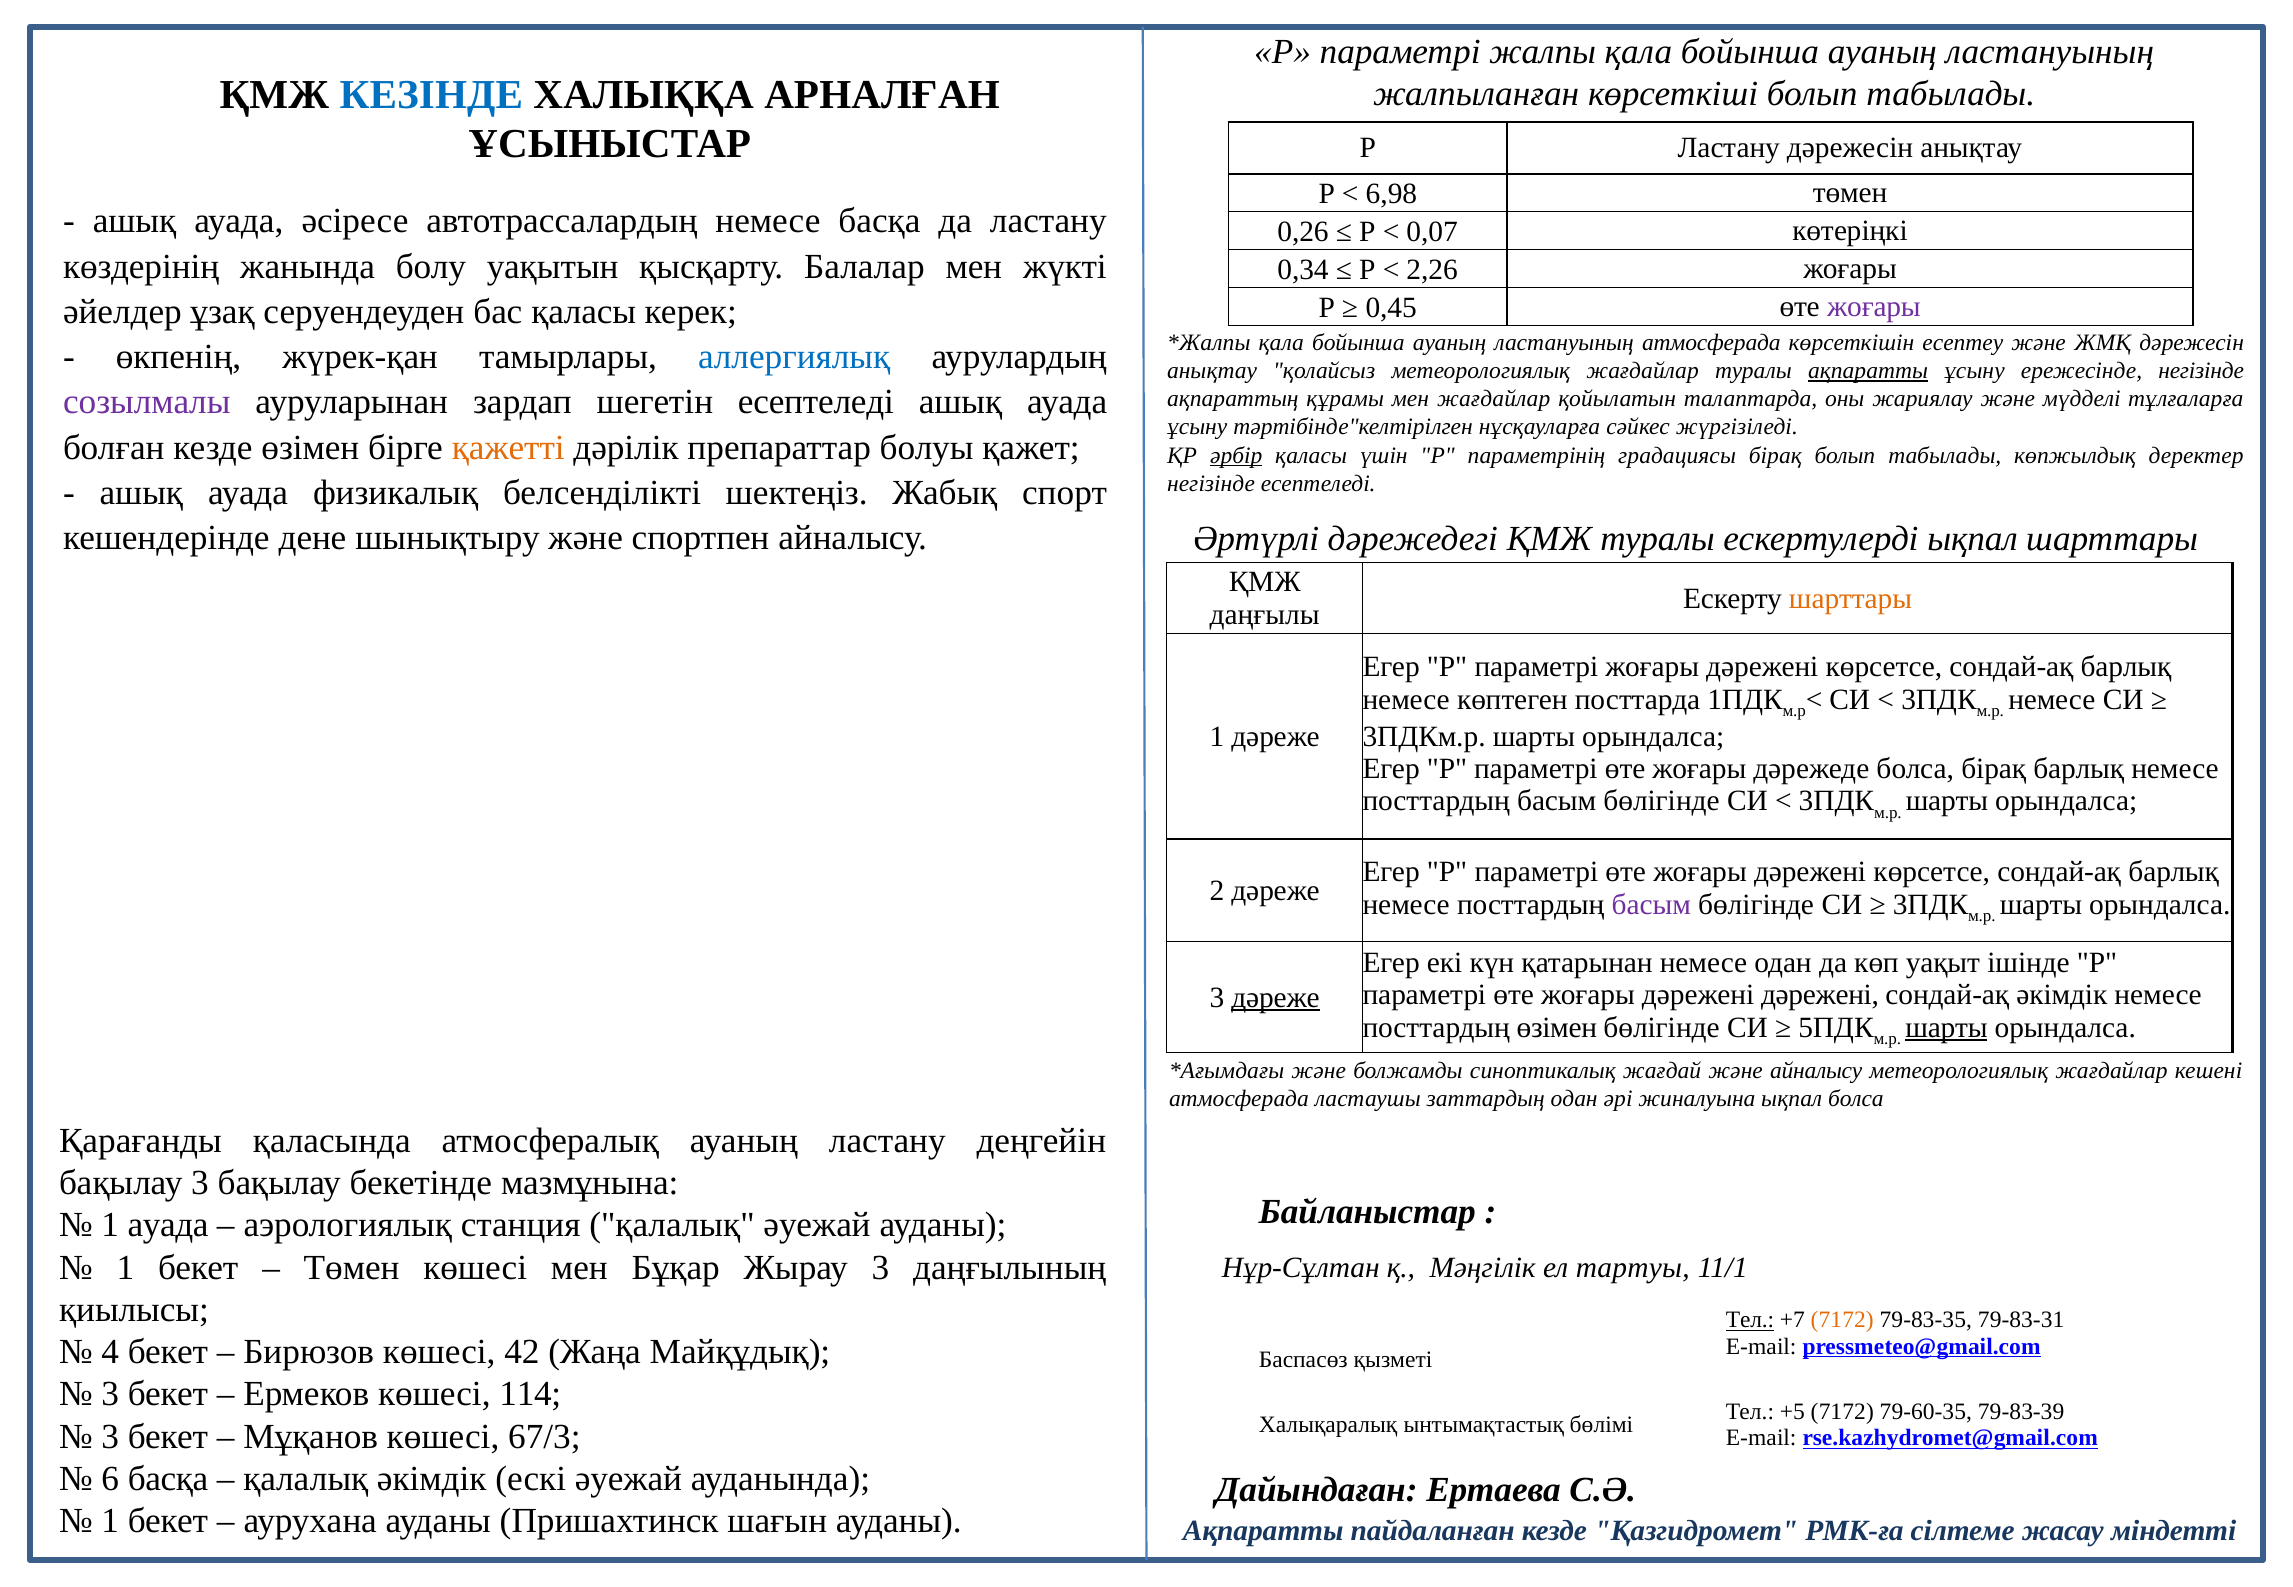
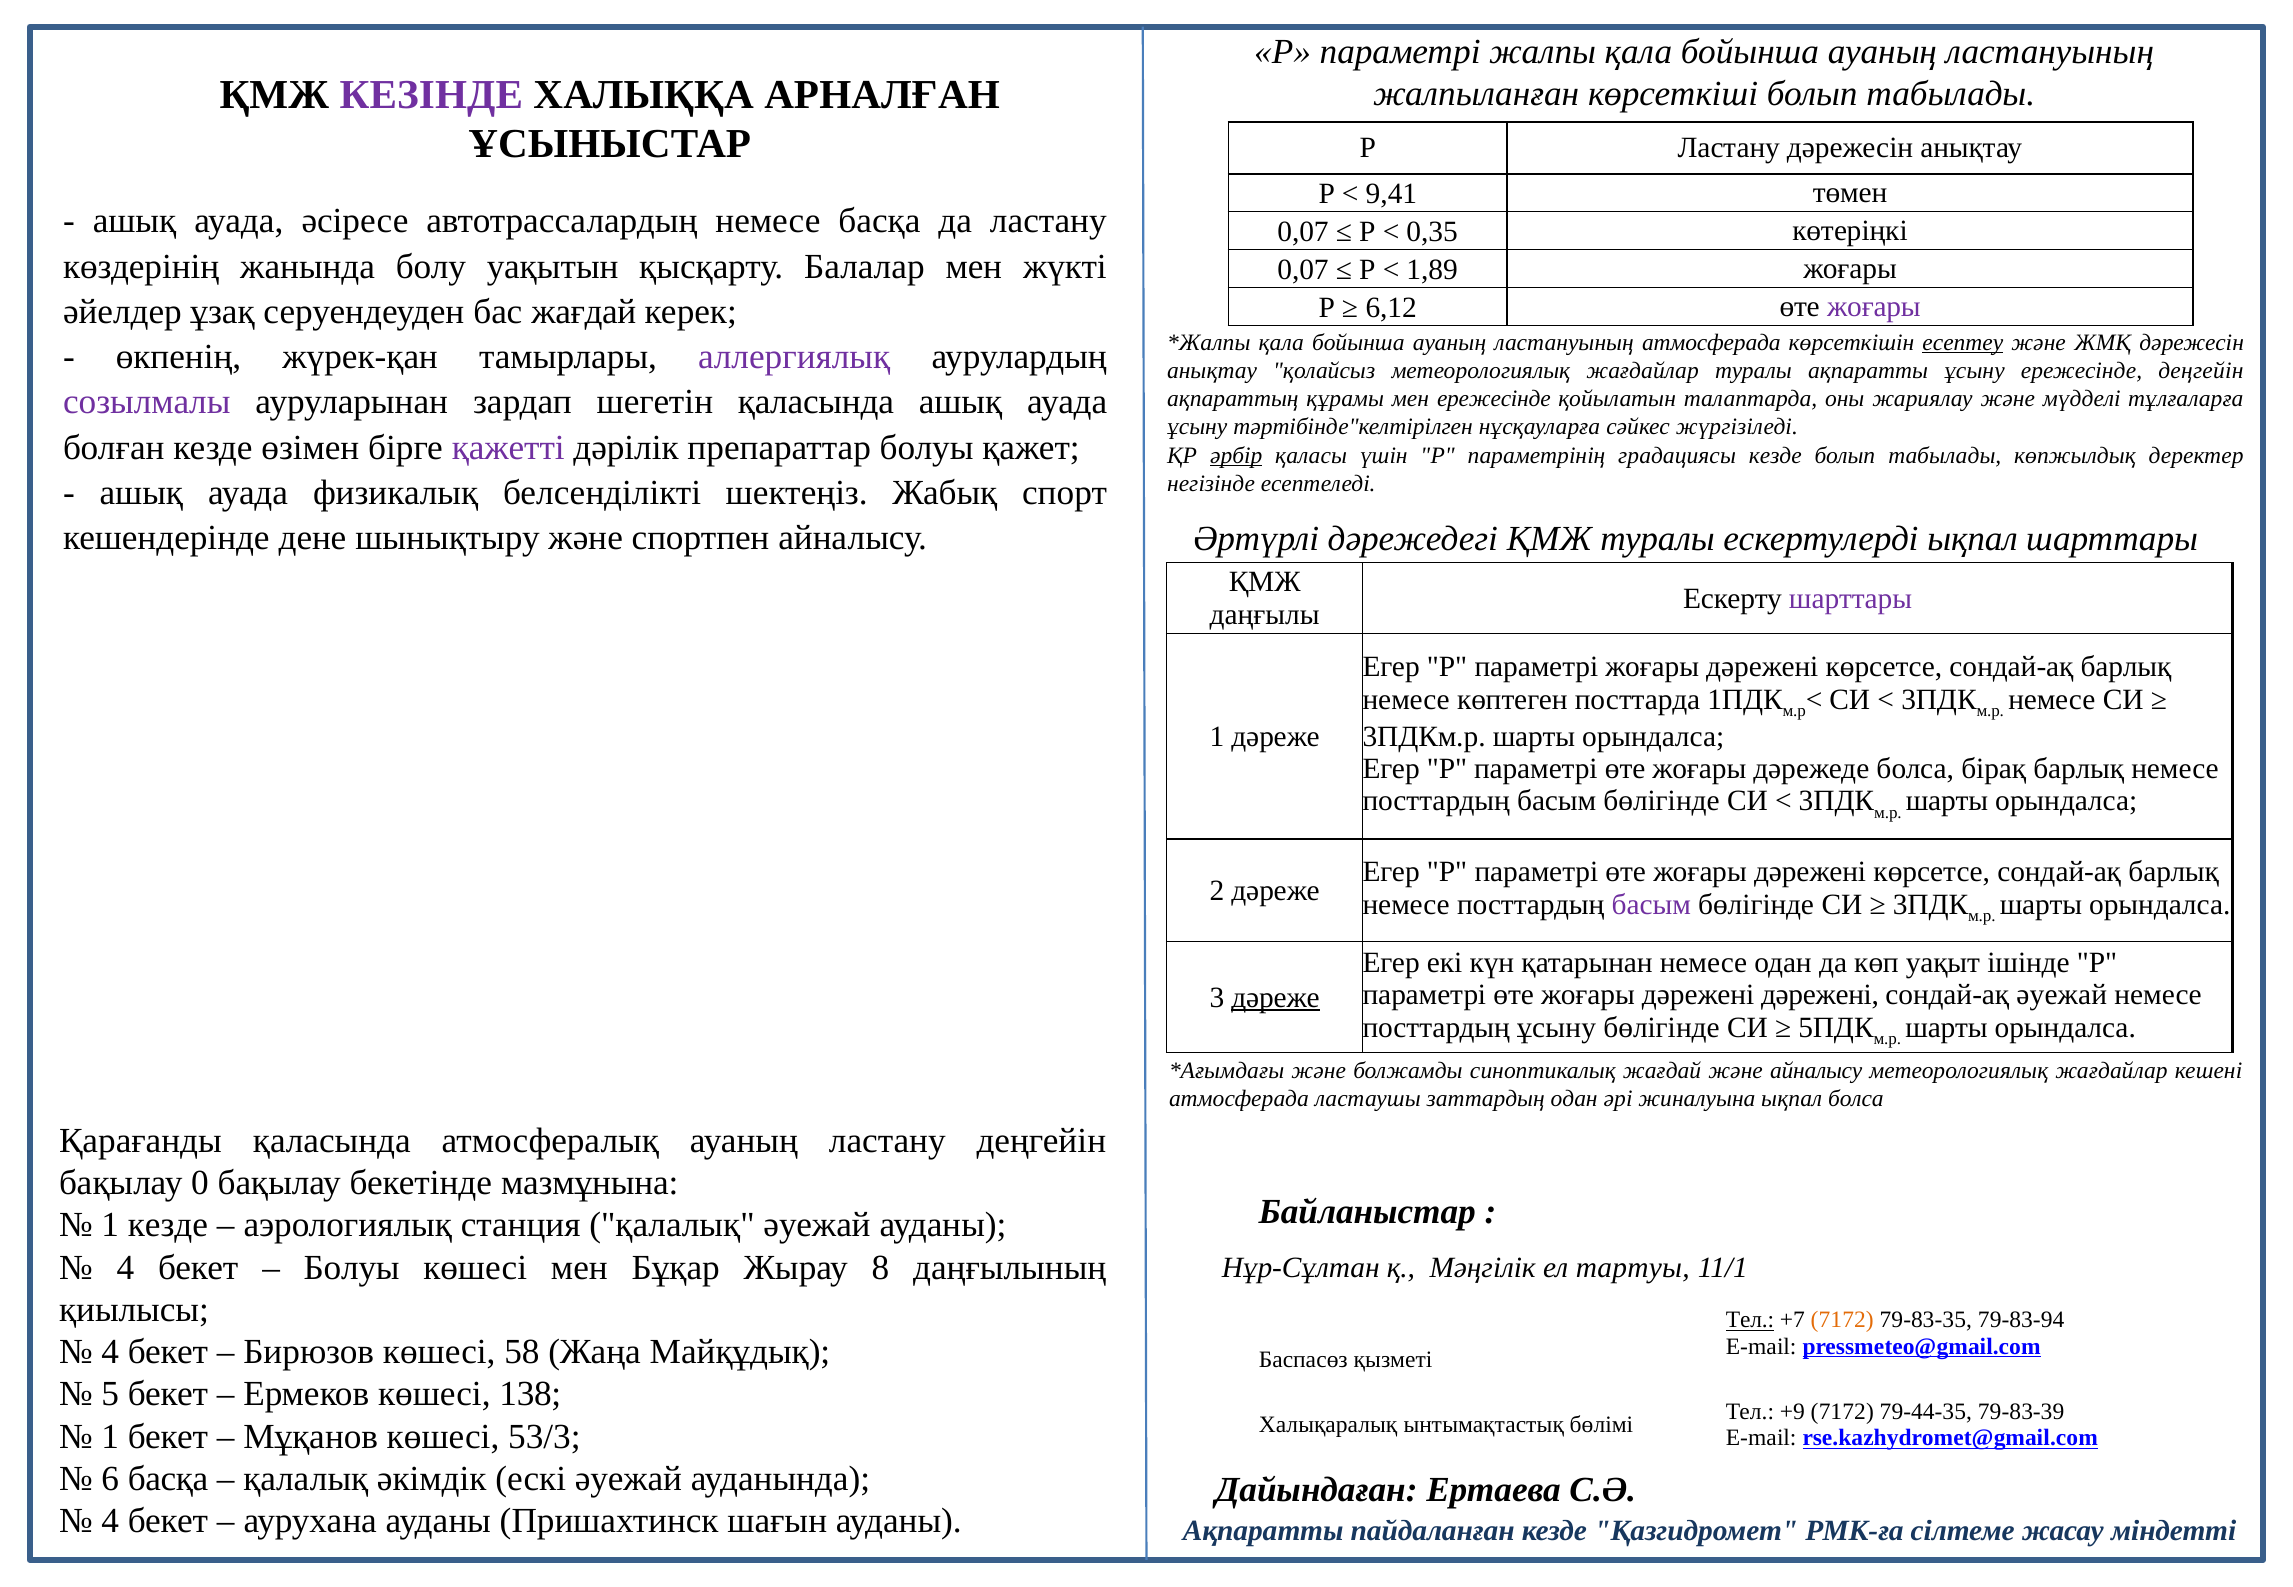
КЕЗІНДЕ colour: blue -> purple
6,98: 6,98 -> 9,41
0,26 at (1303, 232): 0,26 -> 0,07
0,07: 0,07 -> 0,35
0,34 at (1303, 270): 0,34 -> 0,07
2,26: 2,26 -> 1,89
0,45: 0,45 -> 6,12
бас қаласы: қаласы -> жағдай
есептеу underline: none -> present
аллергиялық colour: blue -> purple
ақпаратты at (1868, 371) underline: present -> none
ережесінде негізінде: негізінде -> деңгейін
шегетін есептеледі: есептеледі -> қаласында
мен жағдайлар: жағдайлар -> ережесінде
қажетті colour: orange -> purple
градациясы бірақ: бірақ -> кезде
шарттары at (1851, 599) colour: orange -> purple
сондай-ақ әкімдік: әкімдік -> әуежай
посттардың өзімен: өзімен -> ұсыну
шарты at (1946, 1028) underline: present -> none
бақылау 3: 3 -> 0
1 ауада: ауада -> кезде
1 at (125, 1268): 1 -> 4
Төмен at (352, 1268): Төмен -> Болуы
Жырау 3: 3 -> 8
79-83-31: 79-83-31 -> 79-83-94
42: 42 -> 58
3 at (110, 1395): 3 -> 5
114: 114 -> 138
+5: +5 -> +9
79-60-35: 79-60-35 -> 79-44-35
3 at (110, 1437): 3 -> 1
67/3: 67/3 -> 53/3
1 at (110, 1522): 1 -> 4
